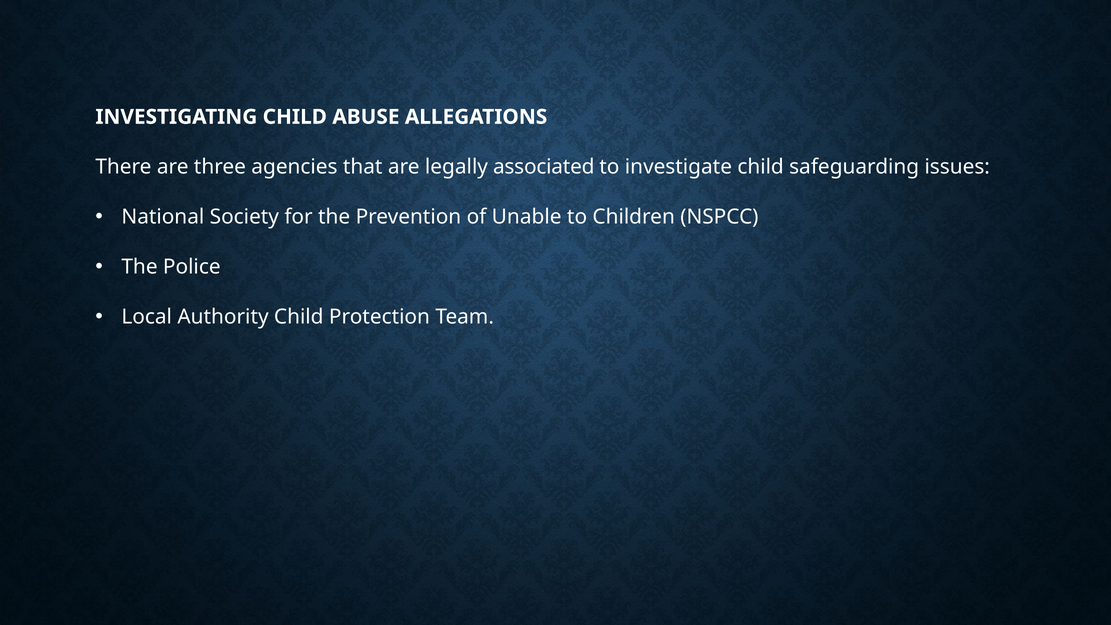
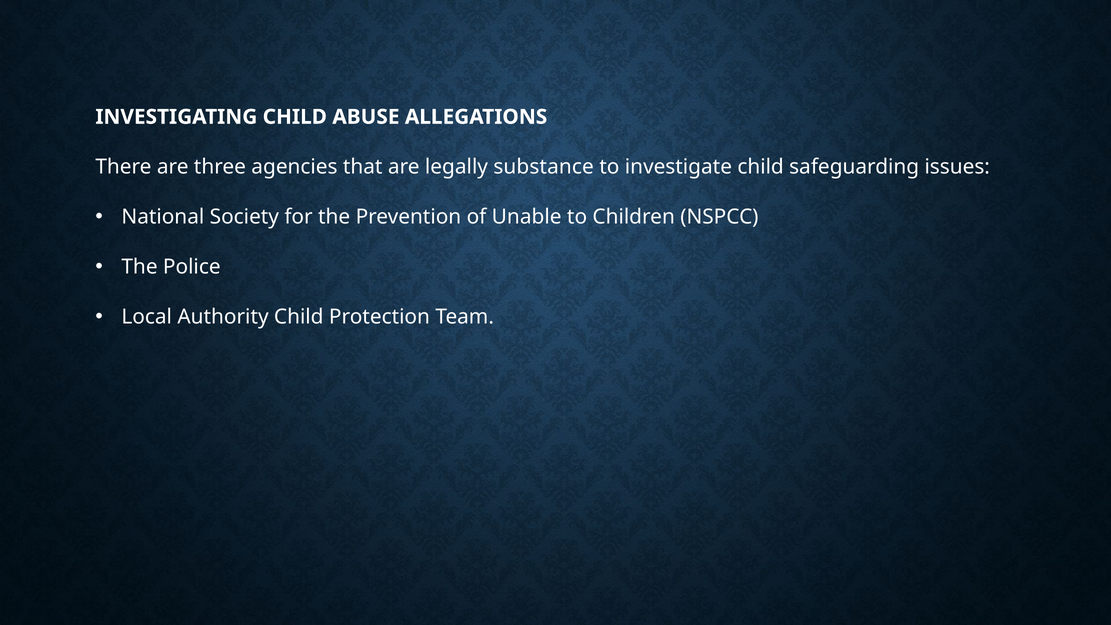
associated: associated -> substance
